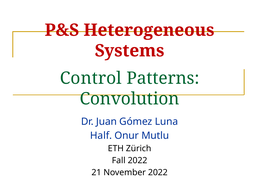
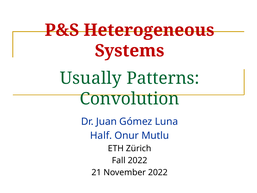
Control: Control -> Usually
